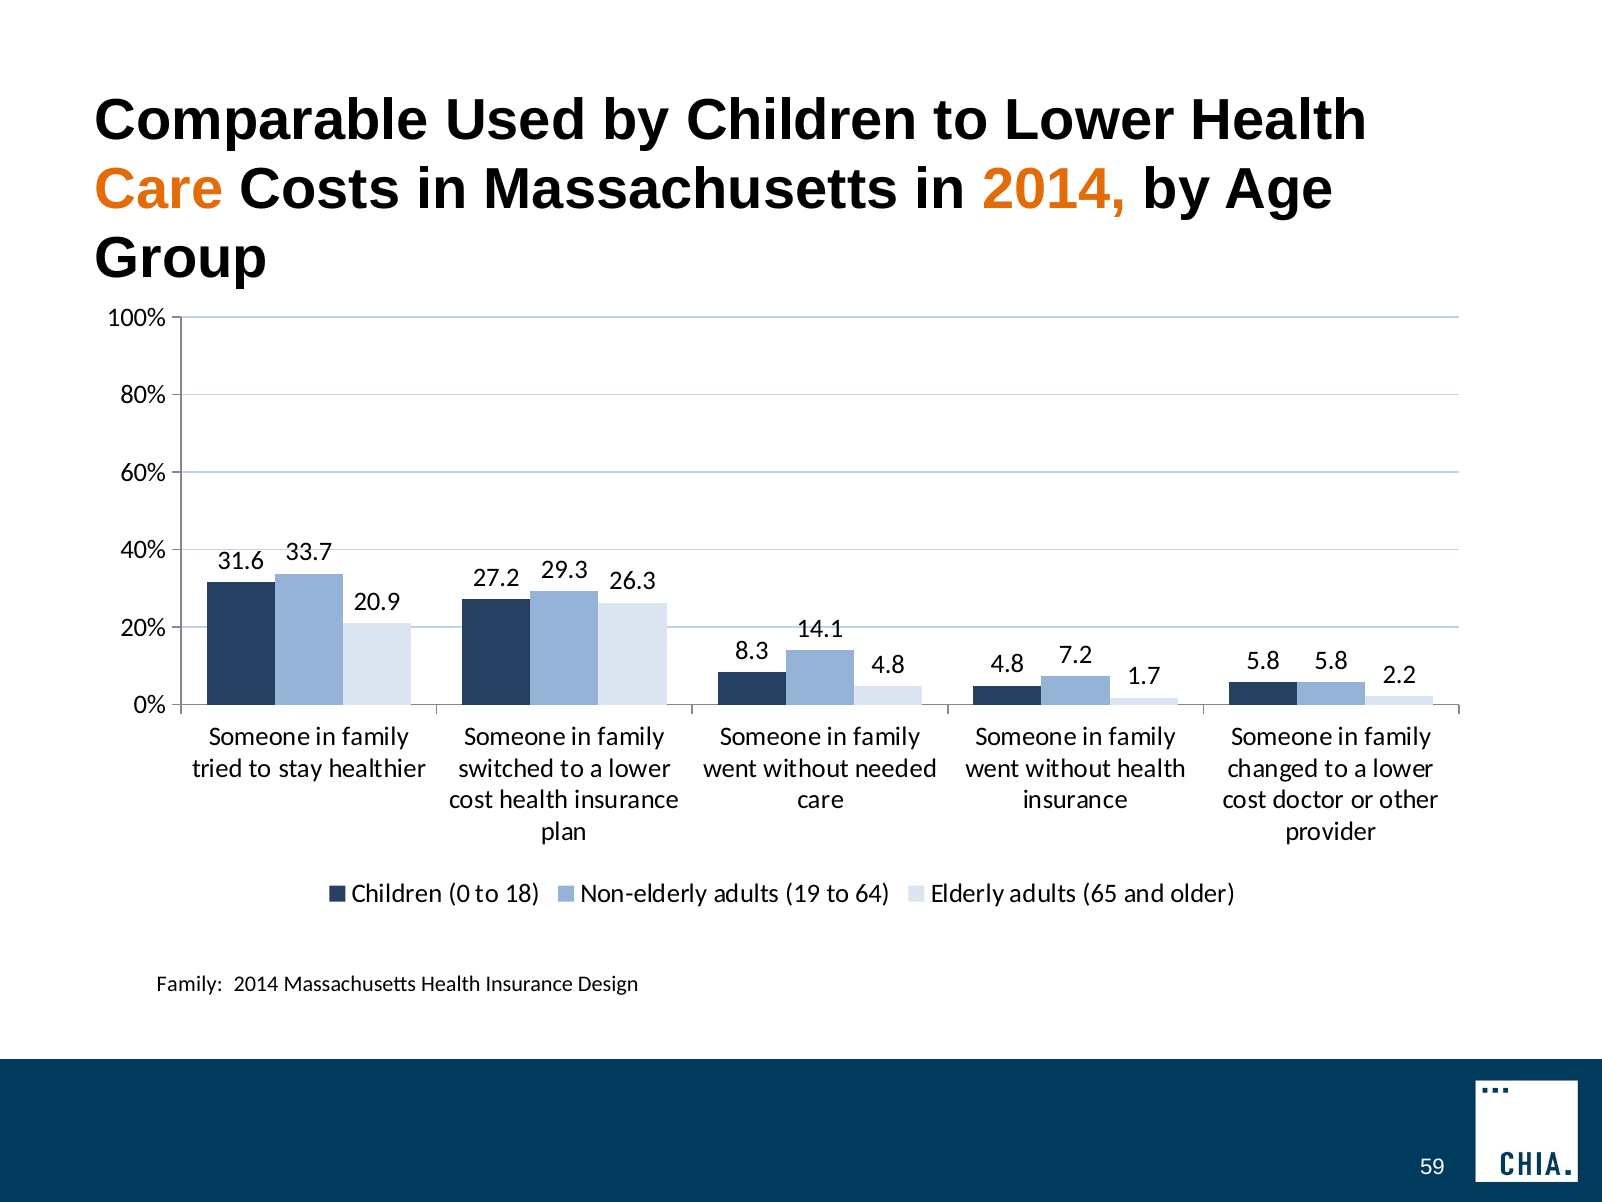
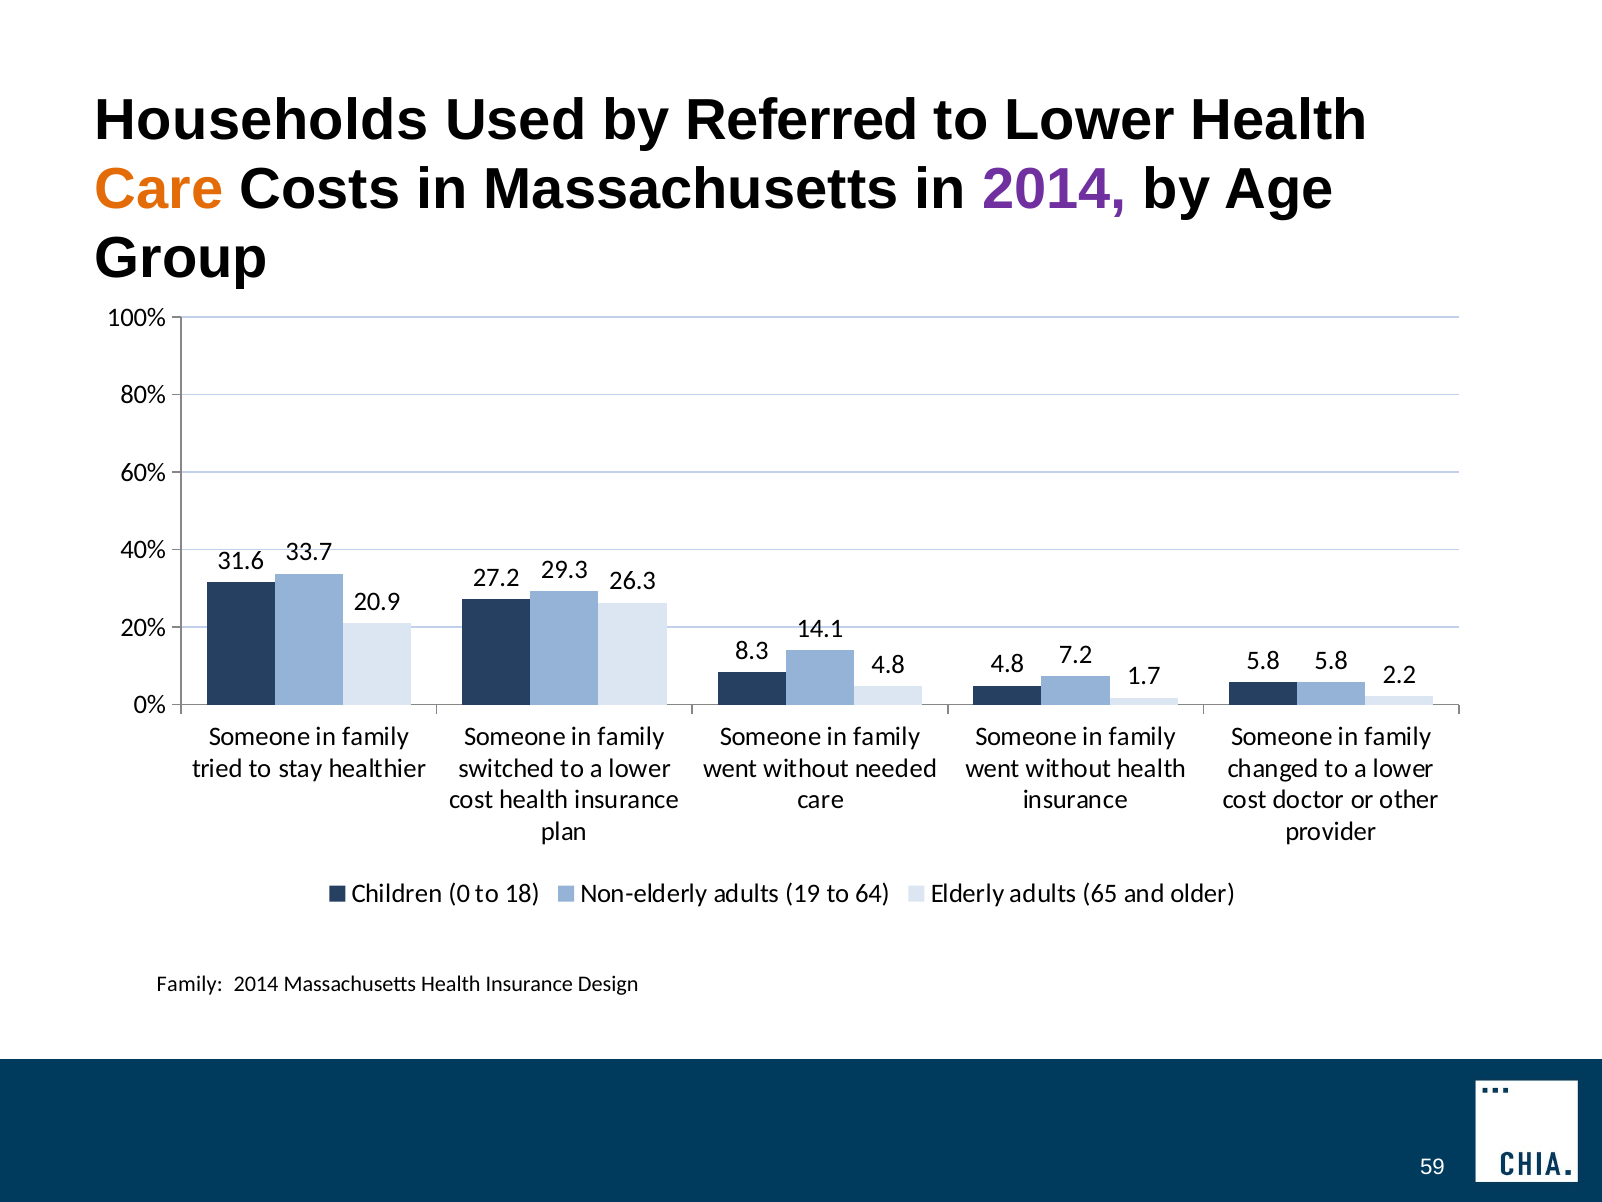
Comparable: Comparable -> Households
by Children: Children -> Referred
2014 at (1055, 189) colour: orange -> purple
